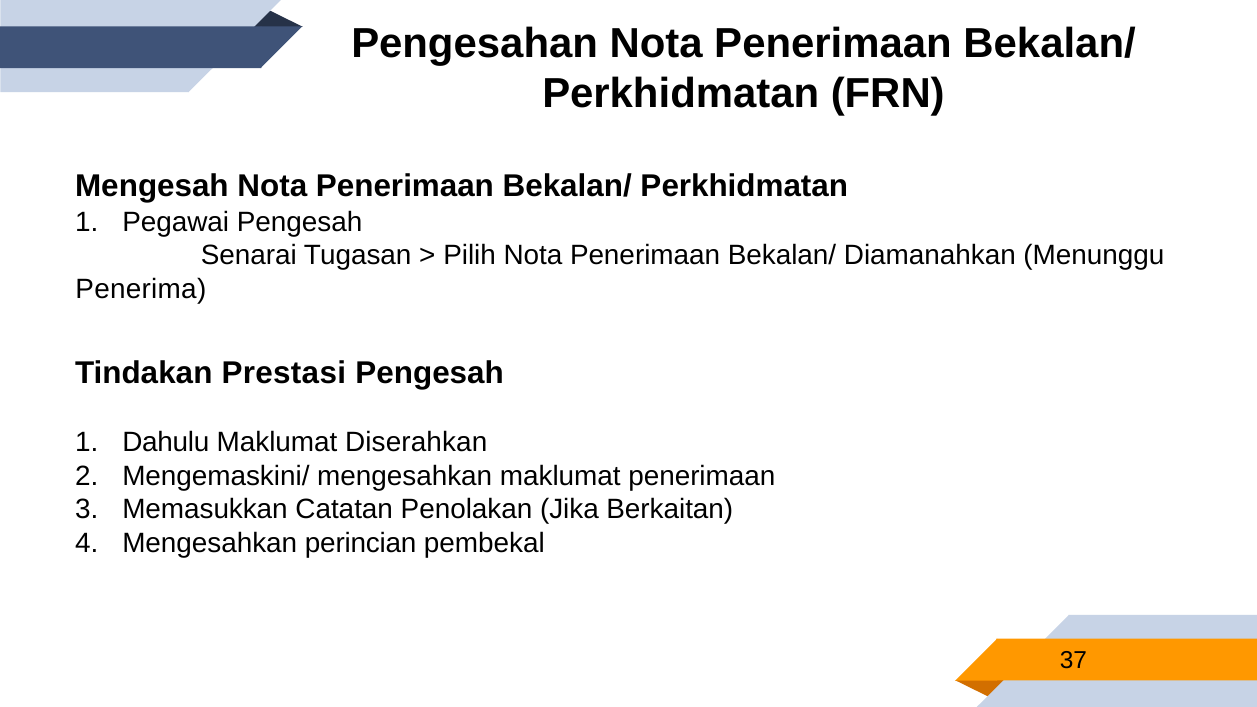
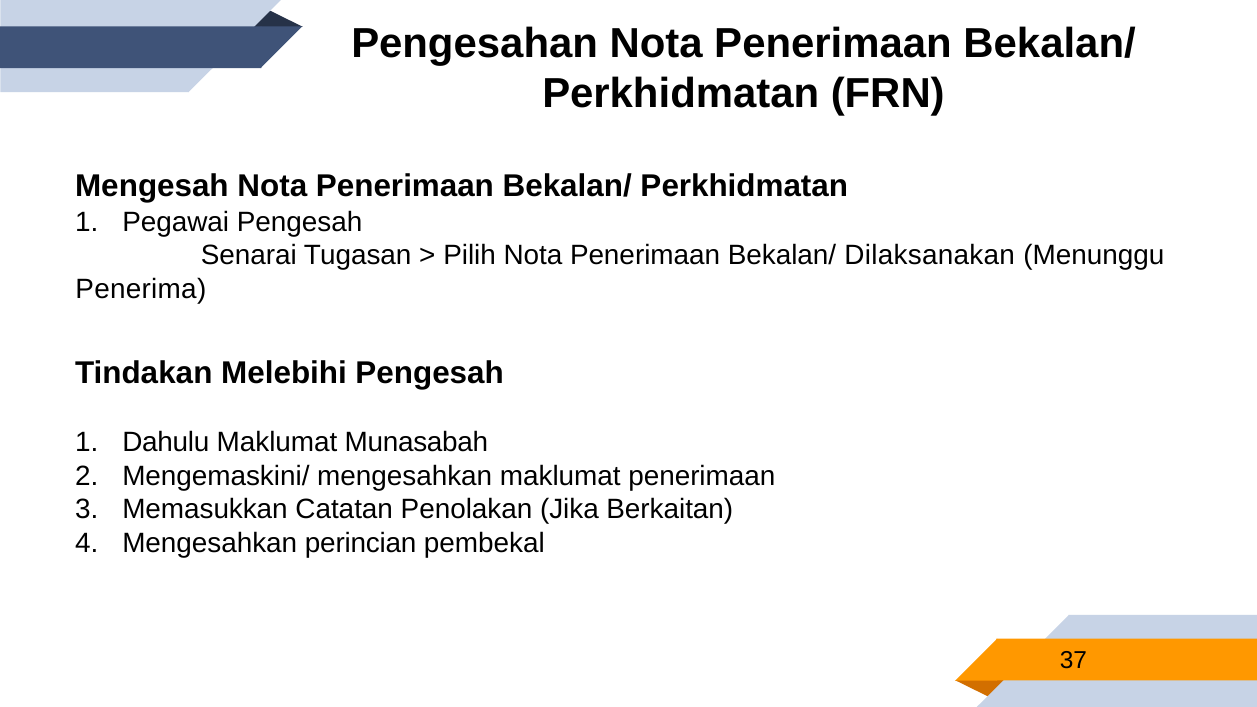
Diamanahkan: Diamanahkan -> Dilaksanakan
Prestasi: Prestasi -> Melebihi
Diserahkan: Diserahkan -> Munasabah
